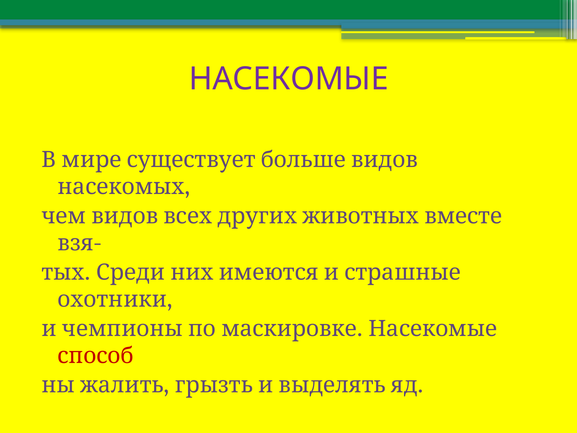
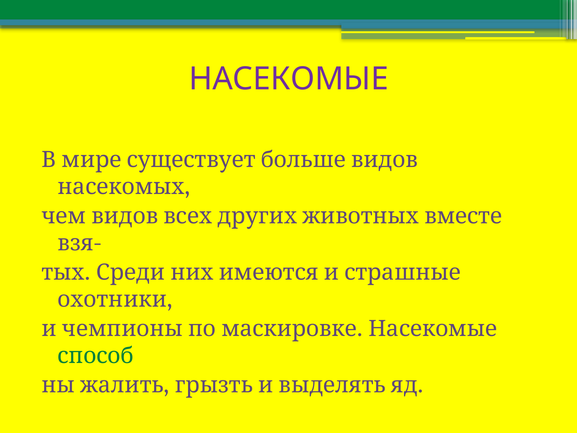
способ colour: red -> green
